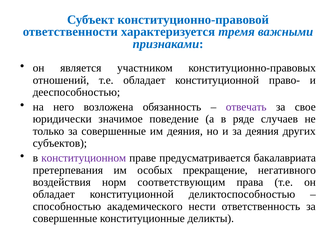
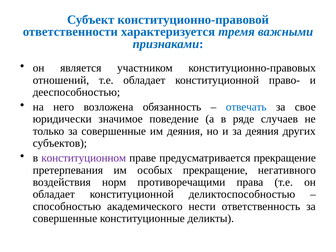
отвечать colour: purple -> blue
предусматривается бакалавриата: бакалавриата -> прекращение
соответствующим: соответствующим -> противоречащими
